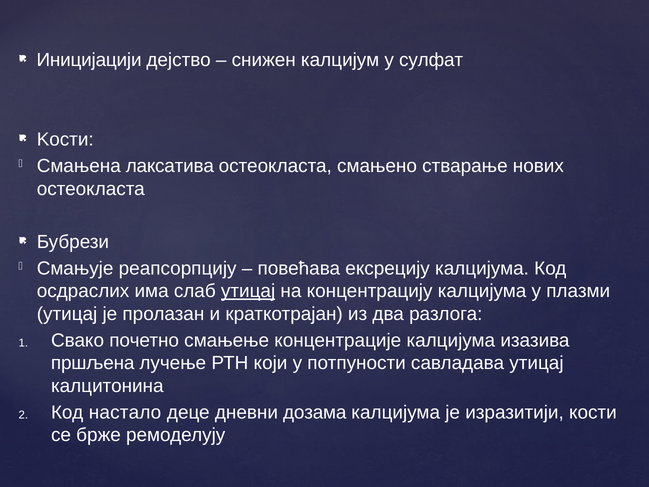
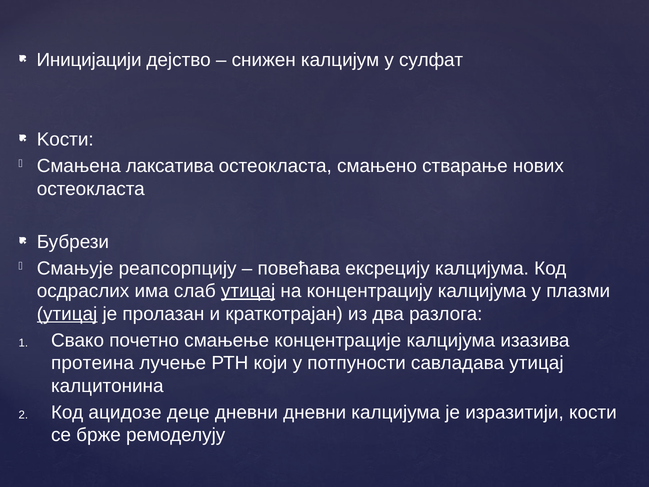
утицај at (67, 314) underline: none -> present
пршљена: пршљена -> протеина
настало: настало -> ацидозе
дневни дозама: дозама -> дневни
